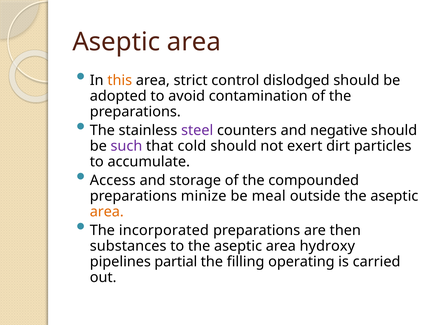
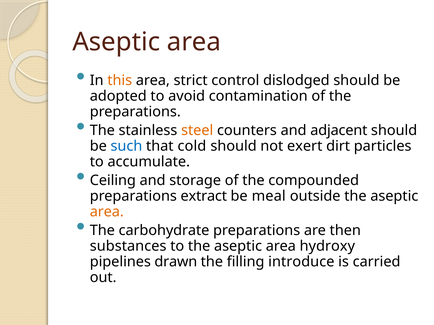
steel colour: purple -> orange
negative: negative -> adjacent
such colour: purple -> blue
Access: Access -> Ceiling
minize: minize -> extract
incorporated: incorporated -> carbohydrate
partial: partial -> drawn
operating: operating -> introduce
